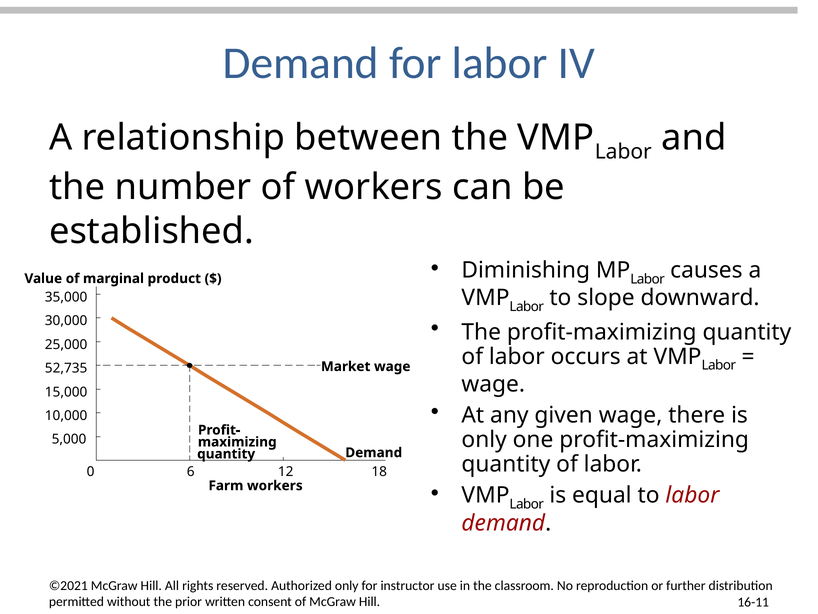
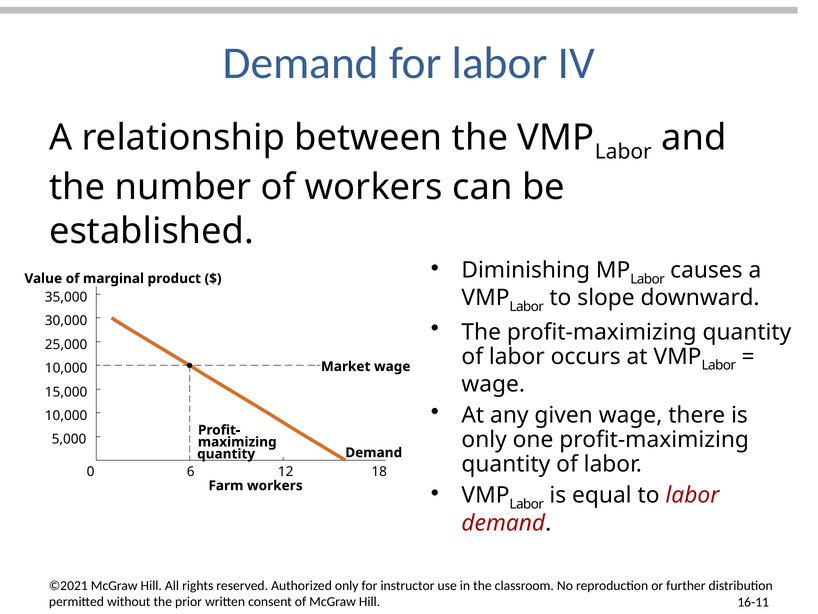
52,735 at (66, 368): 52,735 -> 10,000
